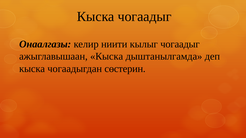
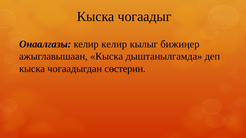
келир ниити: ниити -> келир
кылыг чогаадыг: чогаадыг -> бижиӊер
